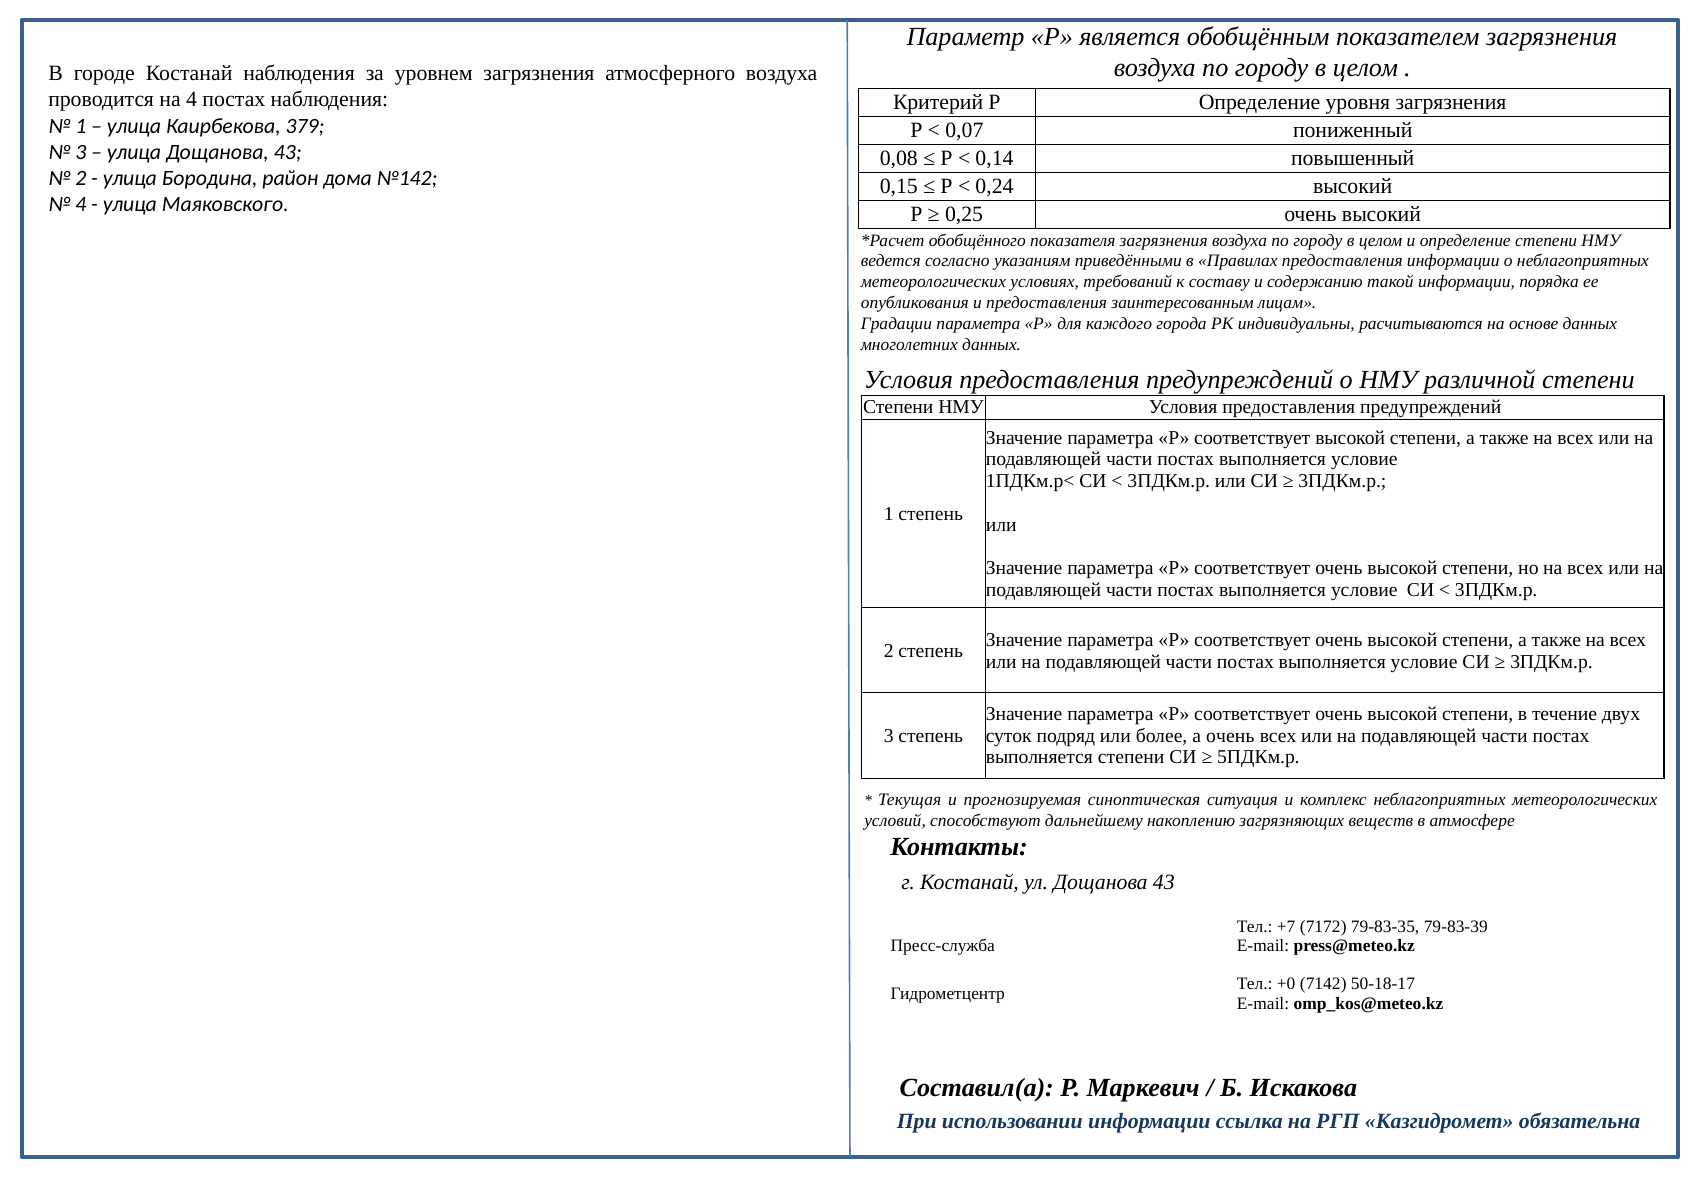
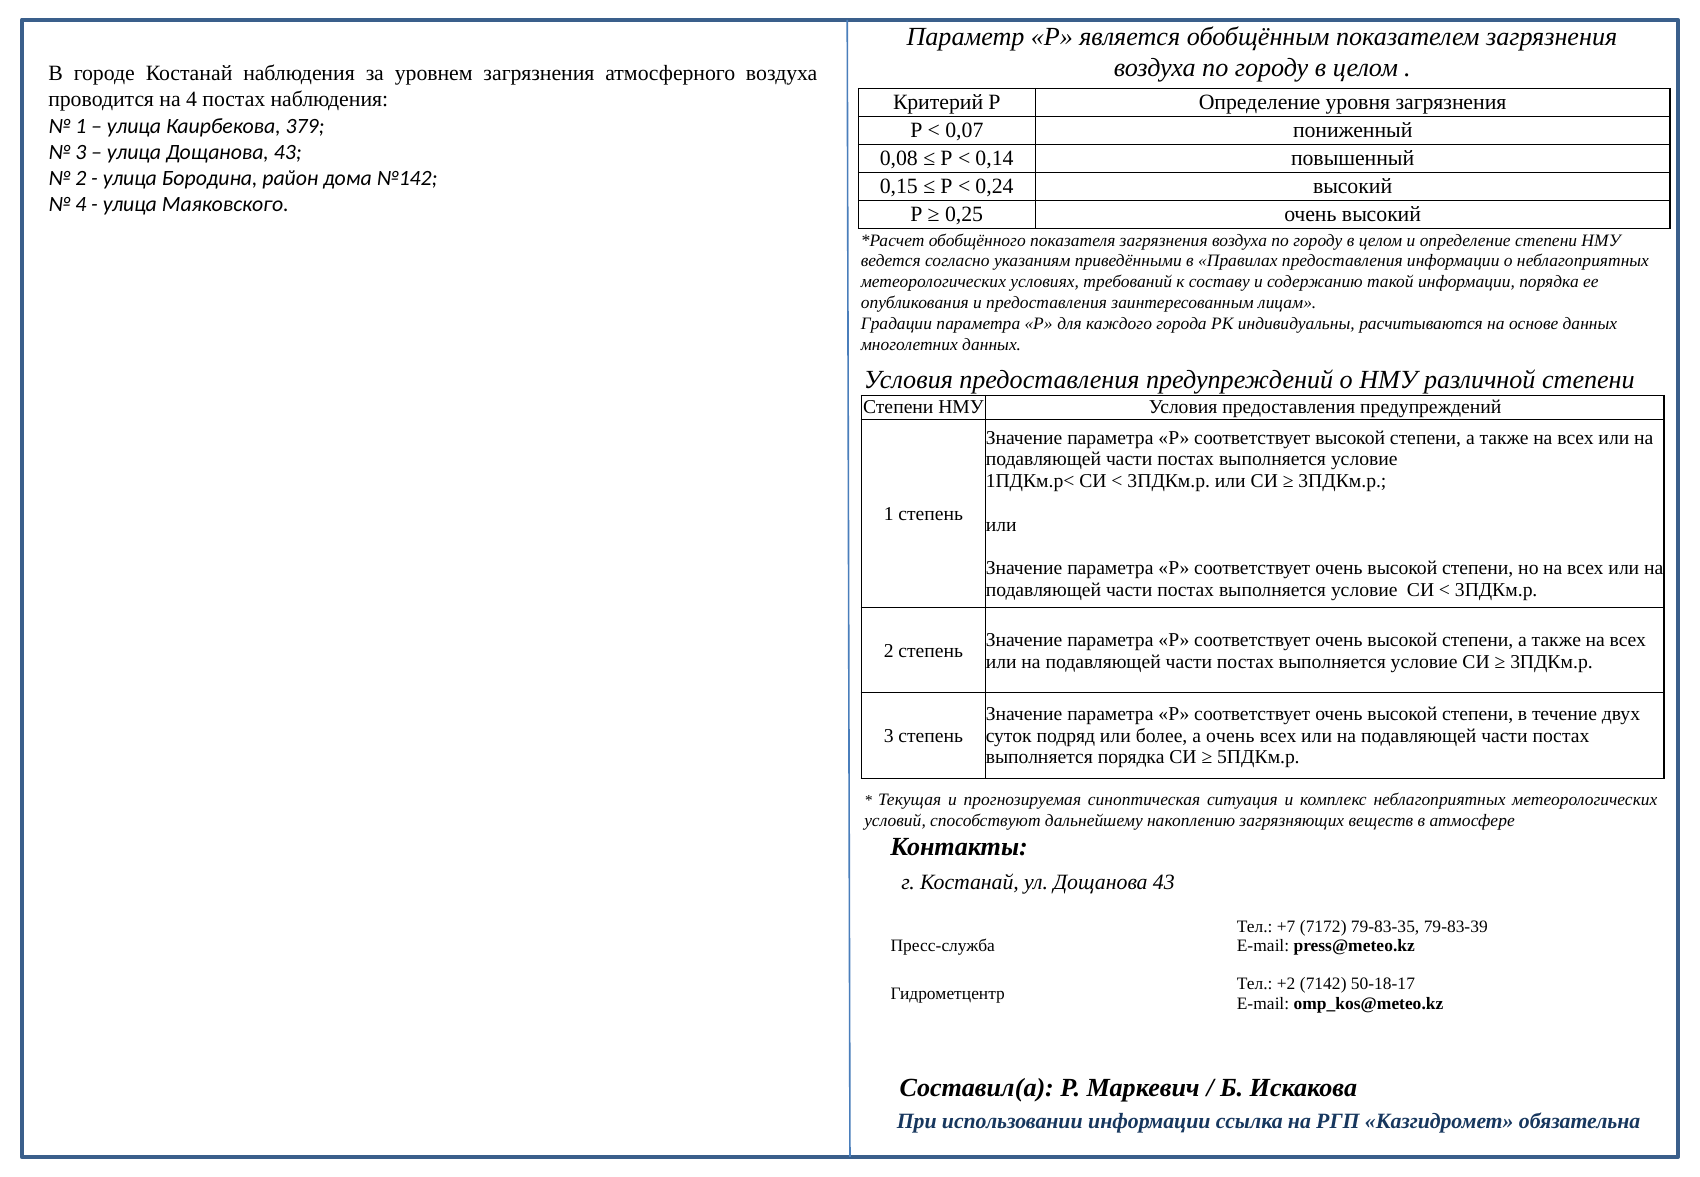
выполняется степени: степени -> порядка
+0: +0 -> +2
